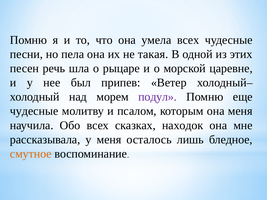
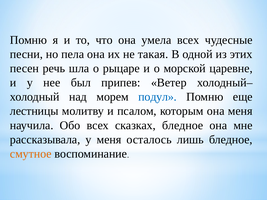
подул colour: purple -> blue
чудесные at (34, 111): чудесные -> лестницы
сказках находок: находок -> бледное
